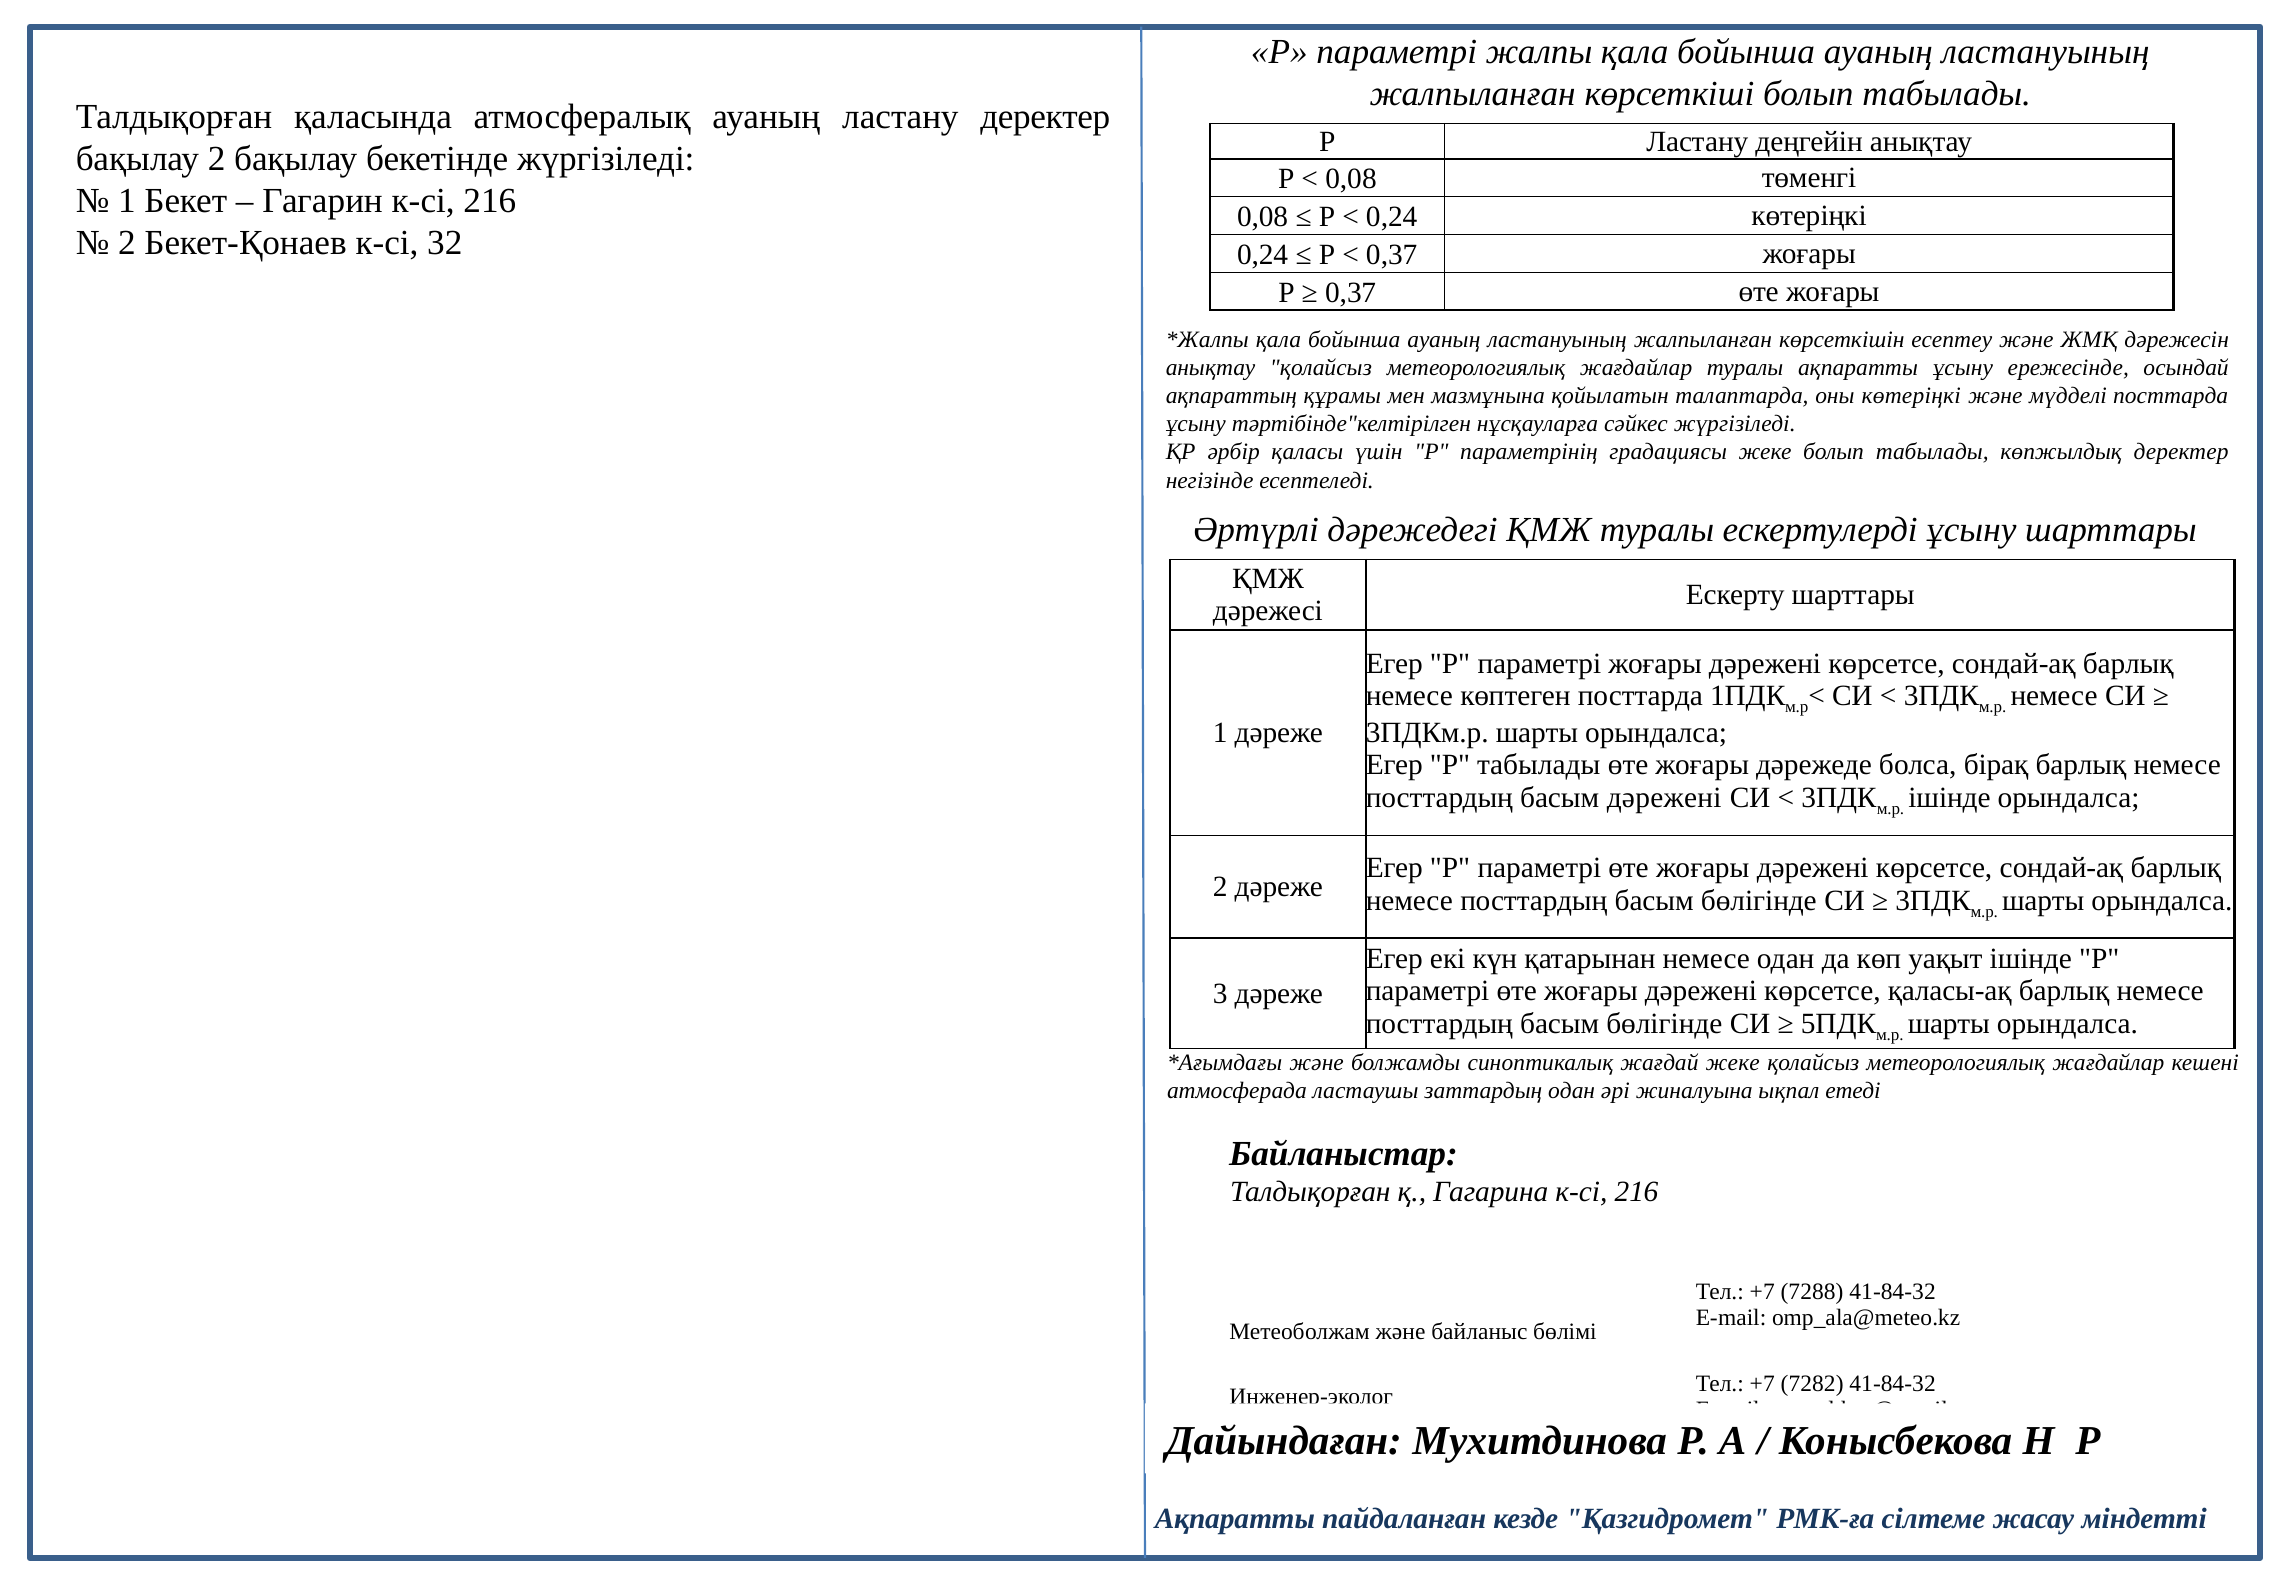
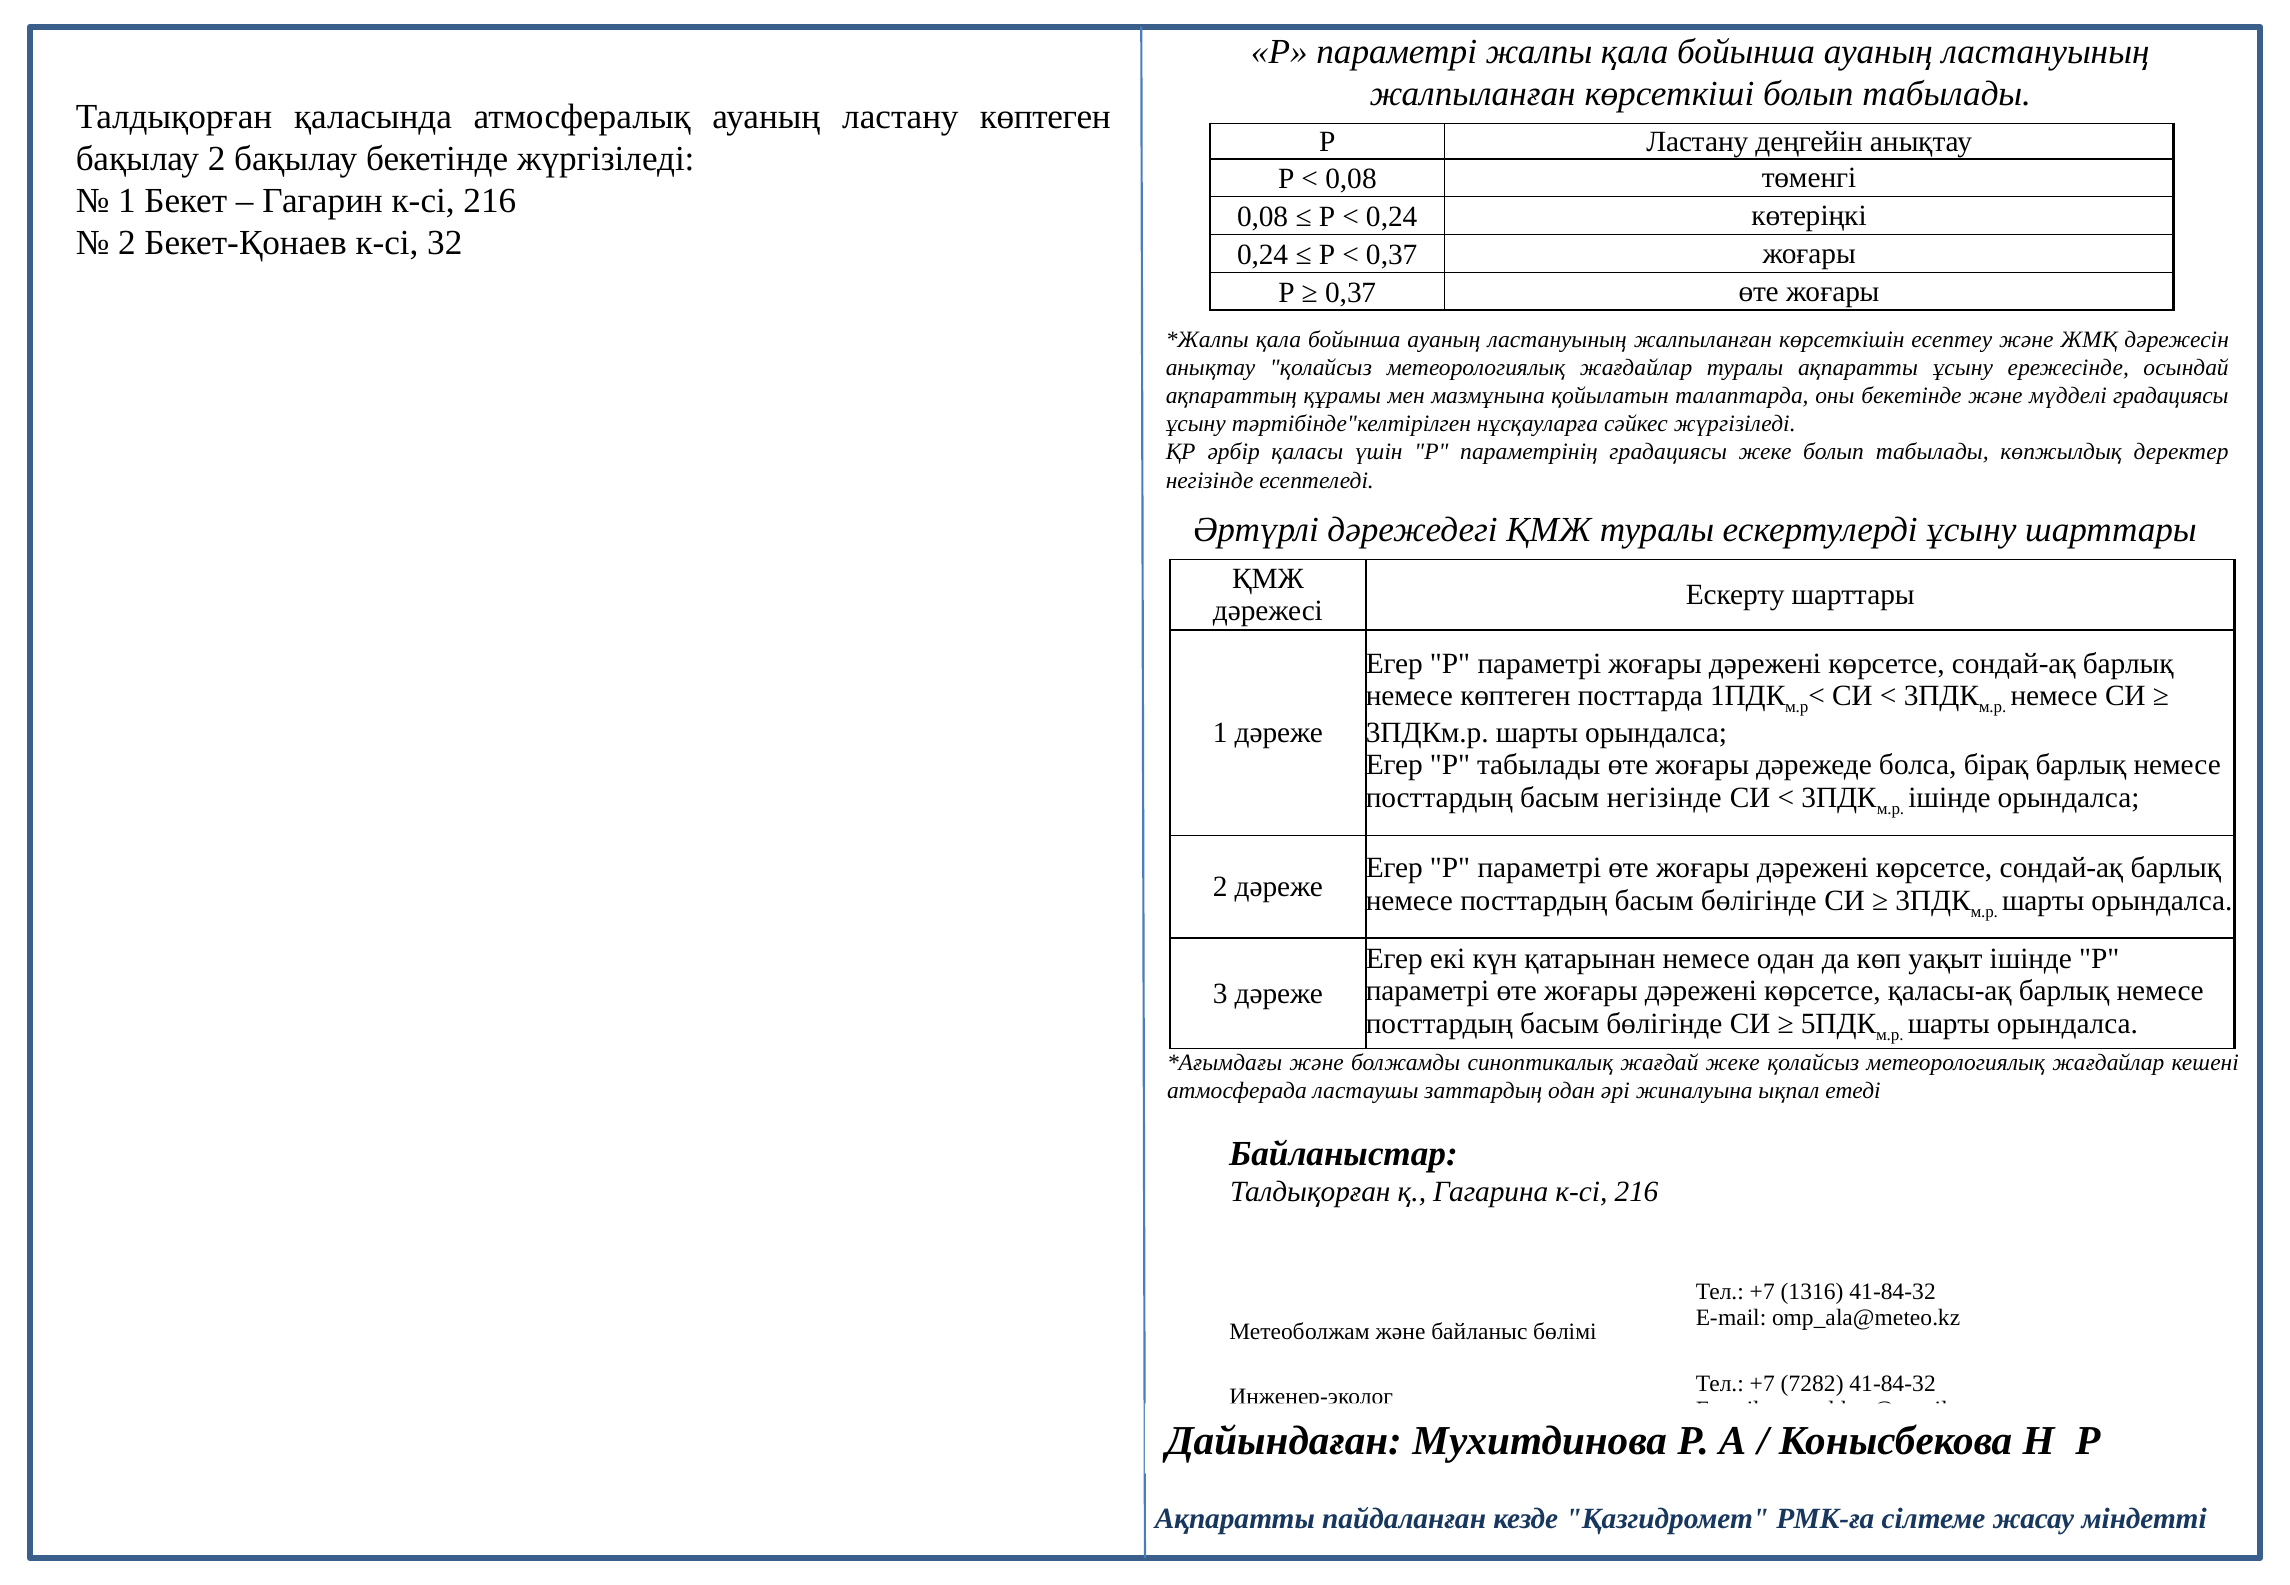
ластану деректер: деректер -> көптеген
оны көтеріңкі: көтеріңкі -> бекетінде
мүдделі посттарда: посттарда -> градациясы
басым дәрежені: дәрежені -> негізінде
7288: 7288 -> 1316
